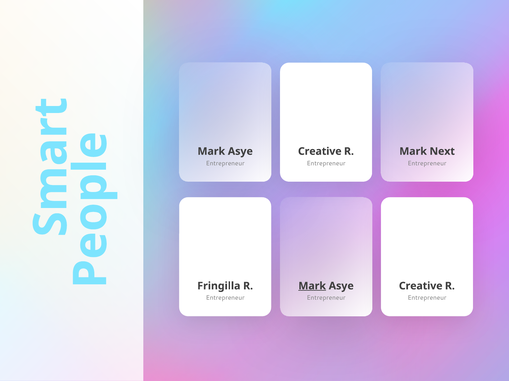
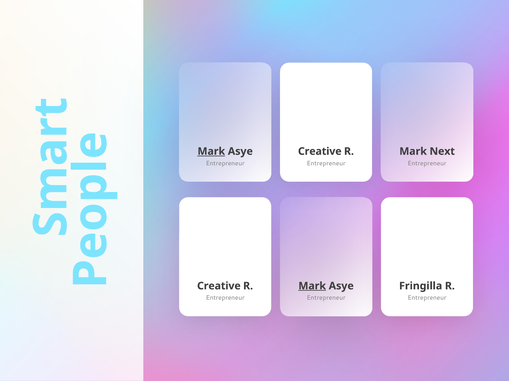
Mark at (211, 152) underline: none -> present
Fringilla at (219, 286): Fringilla -> Creative
Creative at (421, 286): Creative -> Fringilla
